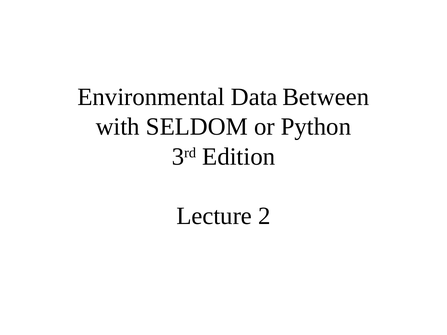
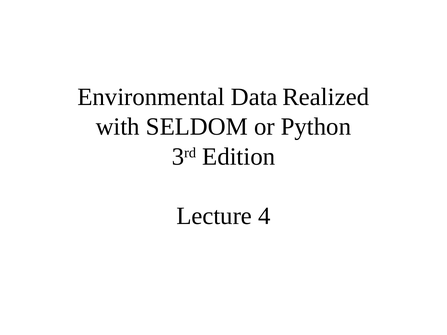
Between: Between -> Realized
2: 2 -> 4
